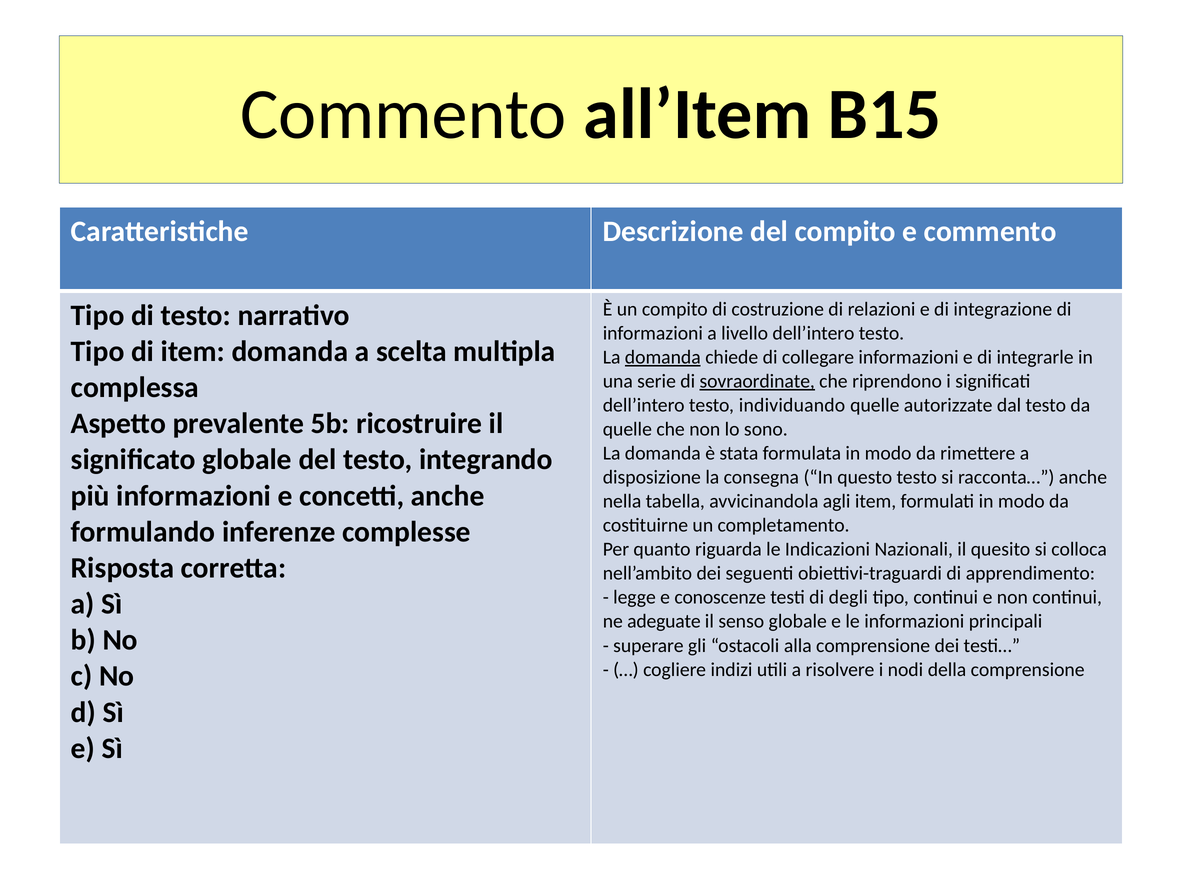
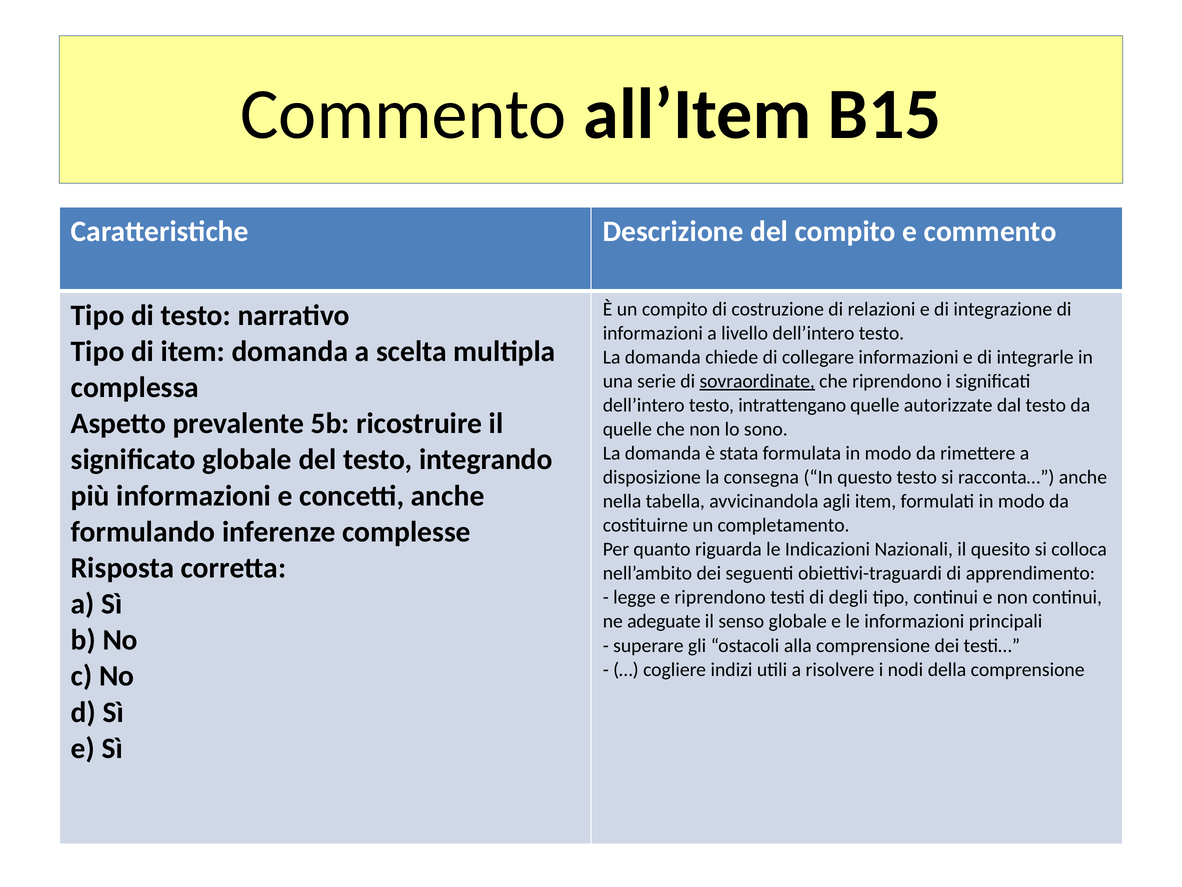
domanda at (663, 357) underline: present -> none
individuando: individuando -> intrattengano
e conoscenze: conoscenze -> riprendono
